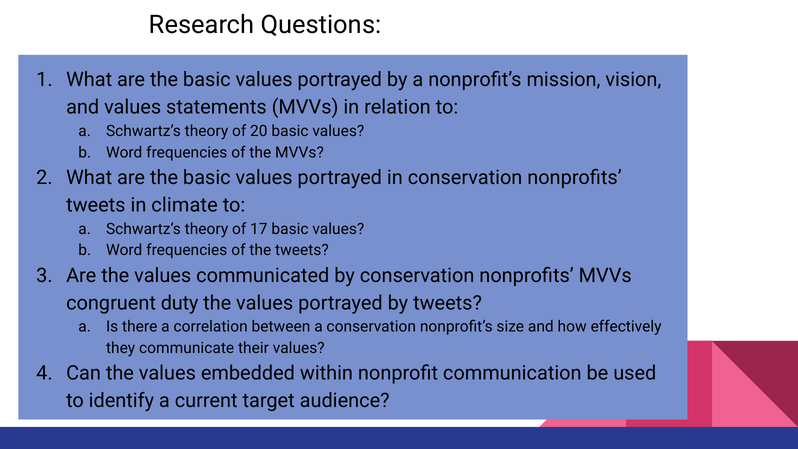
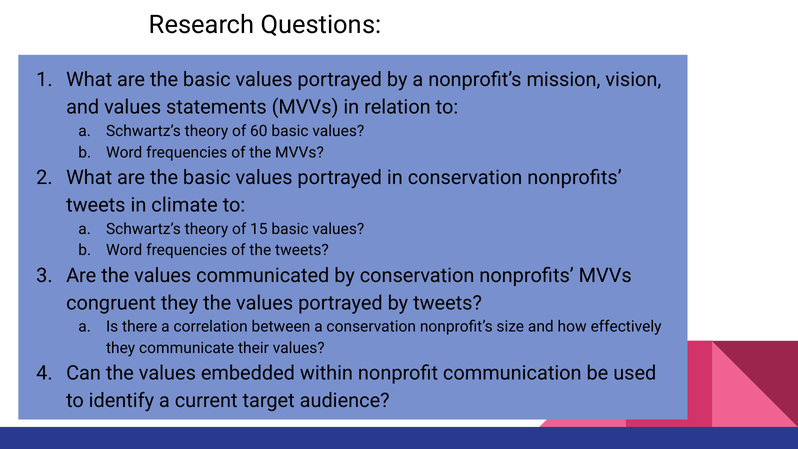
20: 20 -> 60
17: 17 -> 15
congruent duty: duty -> they
